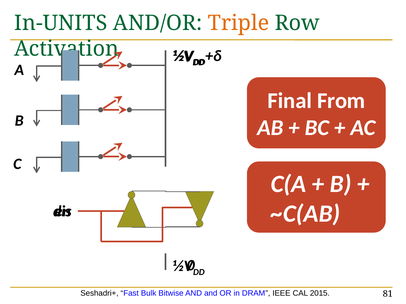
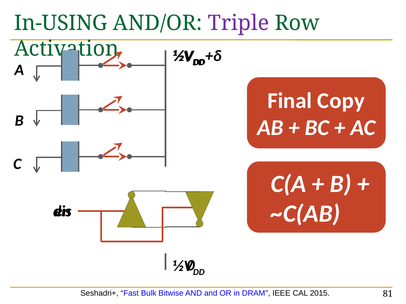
In-UNITS: In-UNITS -> In-USING
Triple colour: orange -> purple
From: From -> Copy
